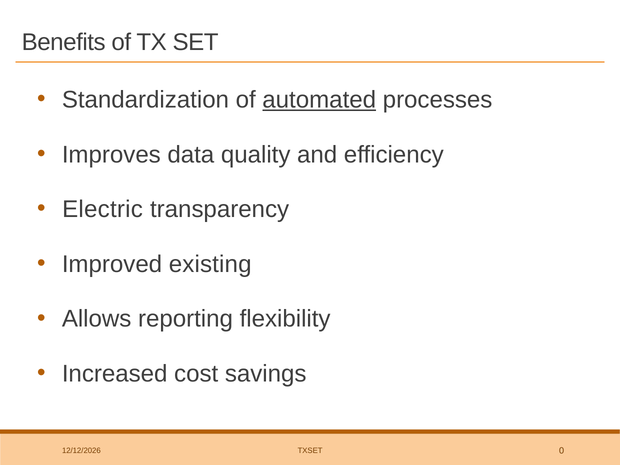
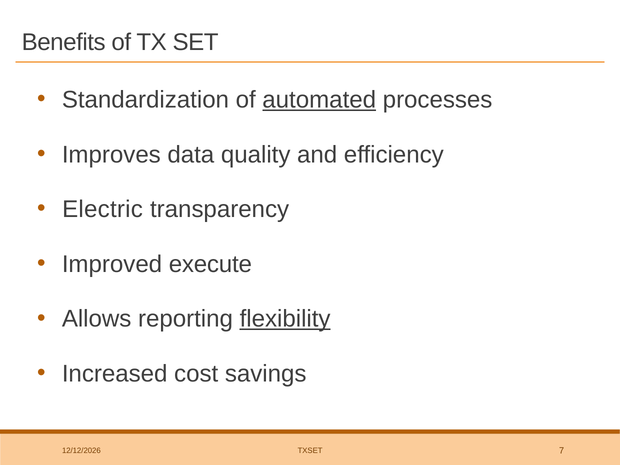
existing: existing -> execute
flexibility underline: none -> present
0: 0 -> 7
